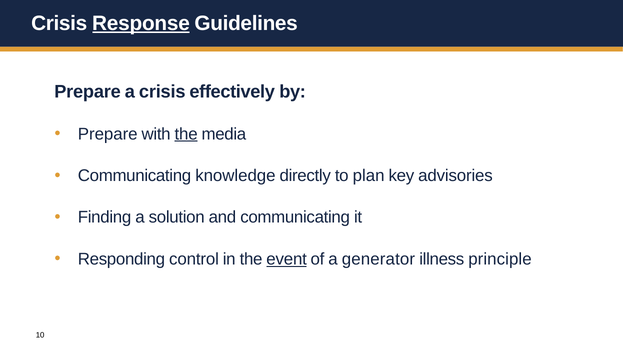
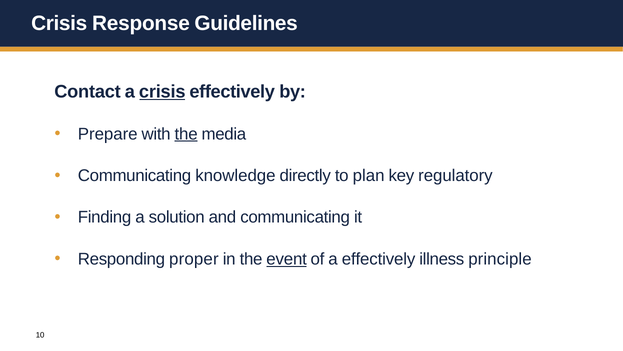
Response underline: present -> none
Prepare at (88, 91): Prepare -> Contact
crisis at (162, 91) underline: none -> present
advisories: advisories -> regulatory
control: control -> proper
a generator: generator -> effectively
